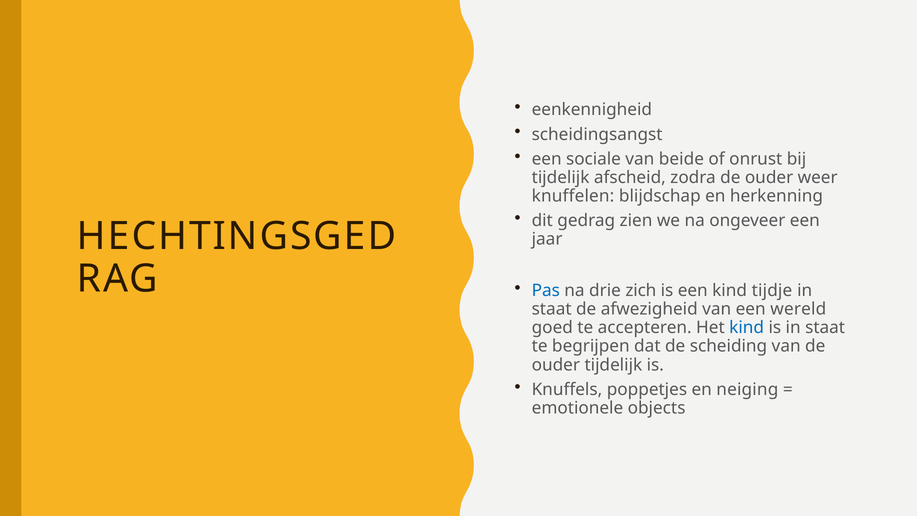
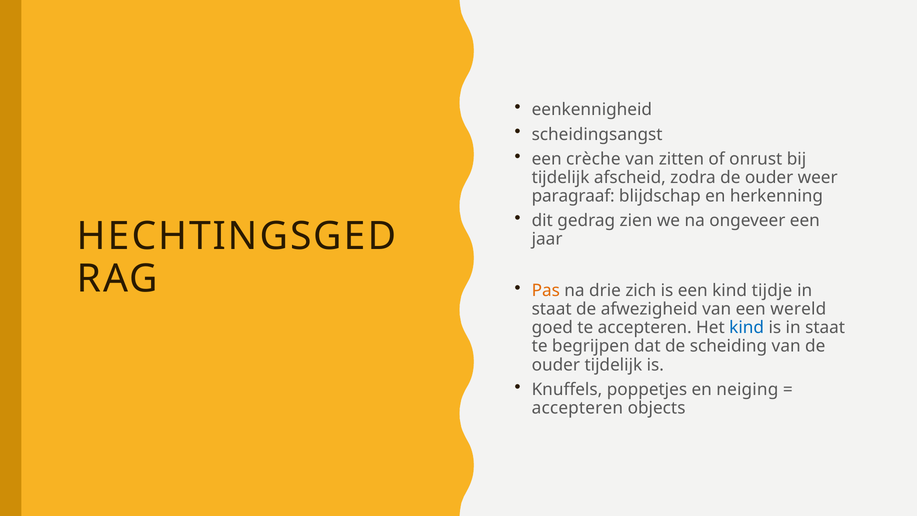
sociale: sociale -> crèche
beide: beide -> zitten
knuffelen: knuffelen -> paragraaf
Pas colour: blue -> orange
emotionele at (577, 408): emotionele -> accepteren
